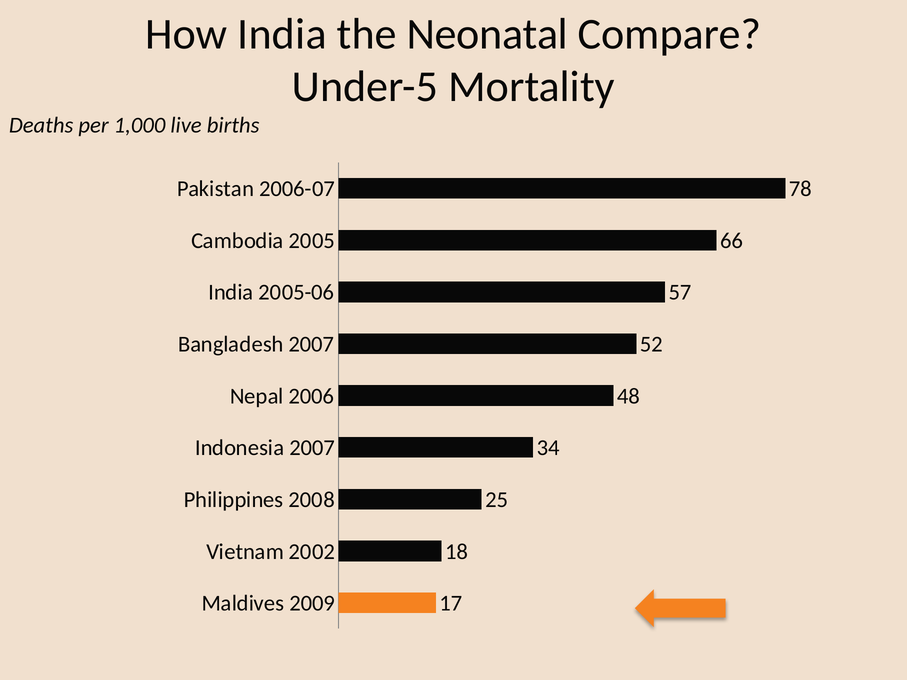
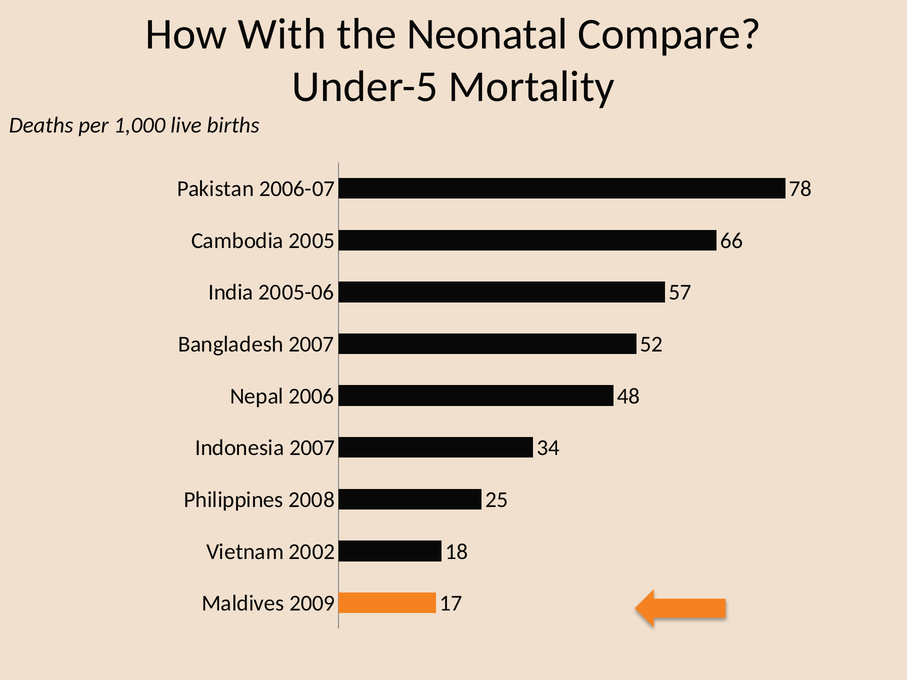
How India: India -> With
